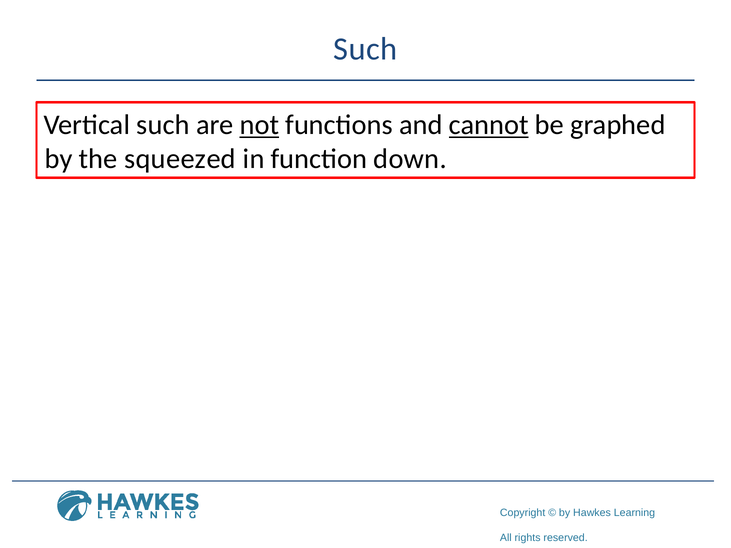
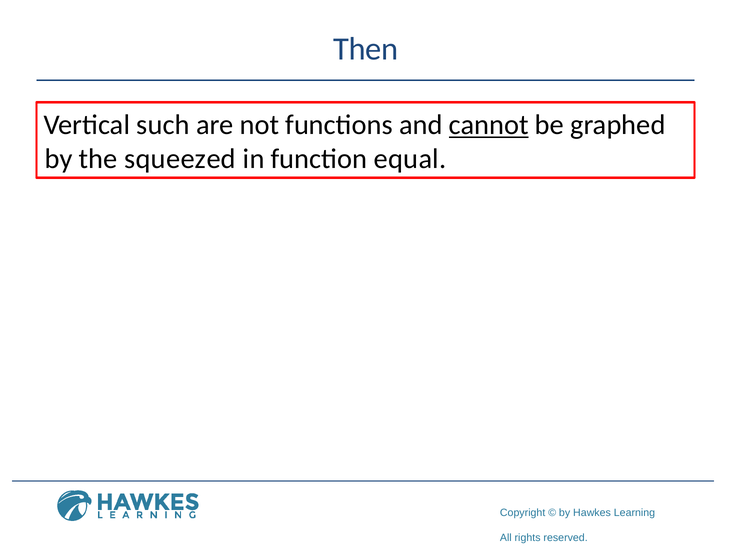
Such at (365, 49): Such -> Then
not underline: present -> none
down: down -> equal
